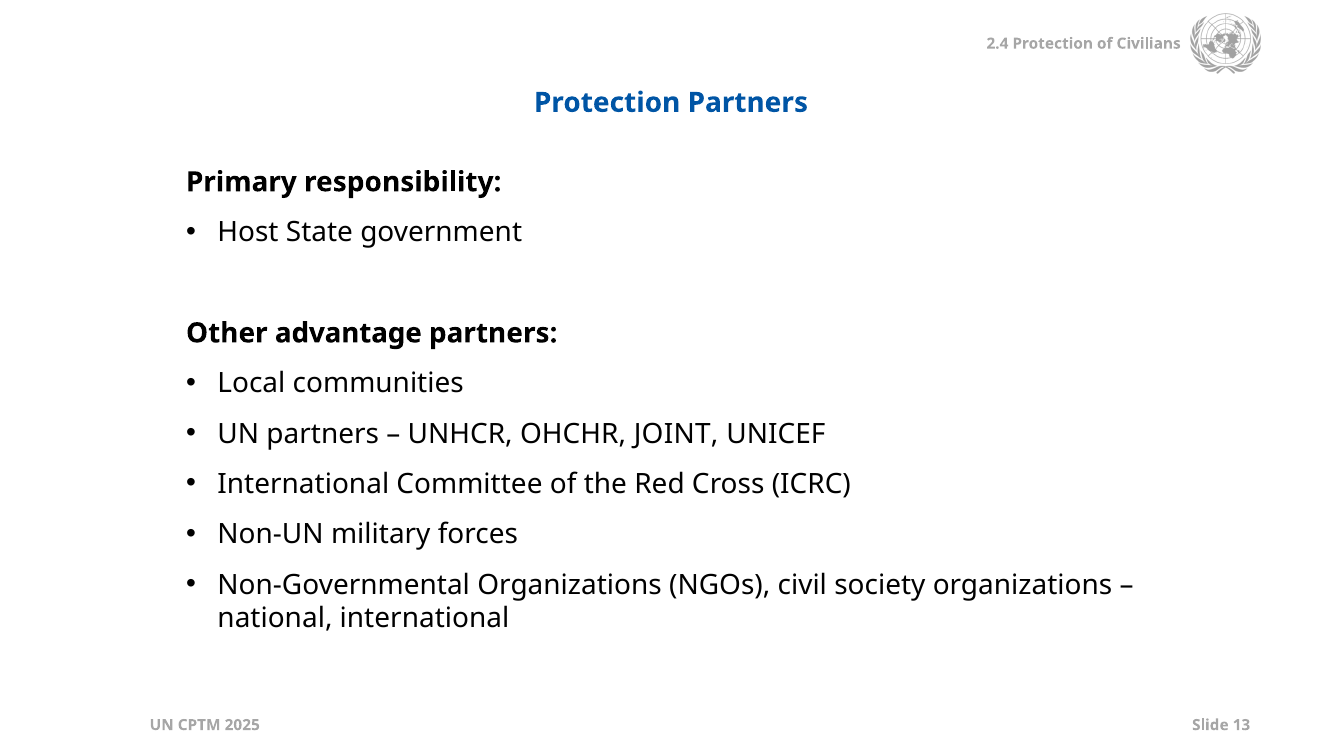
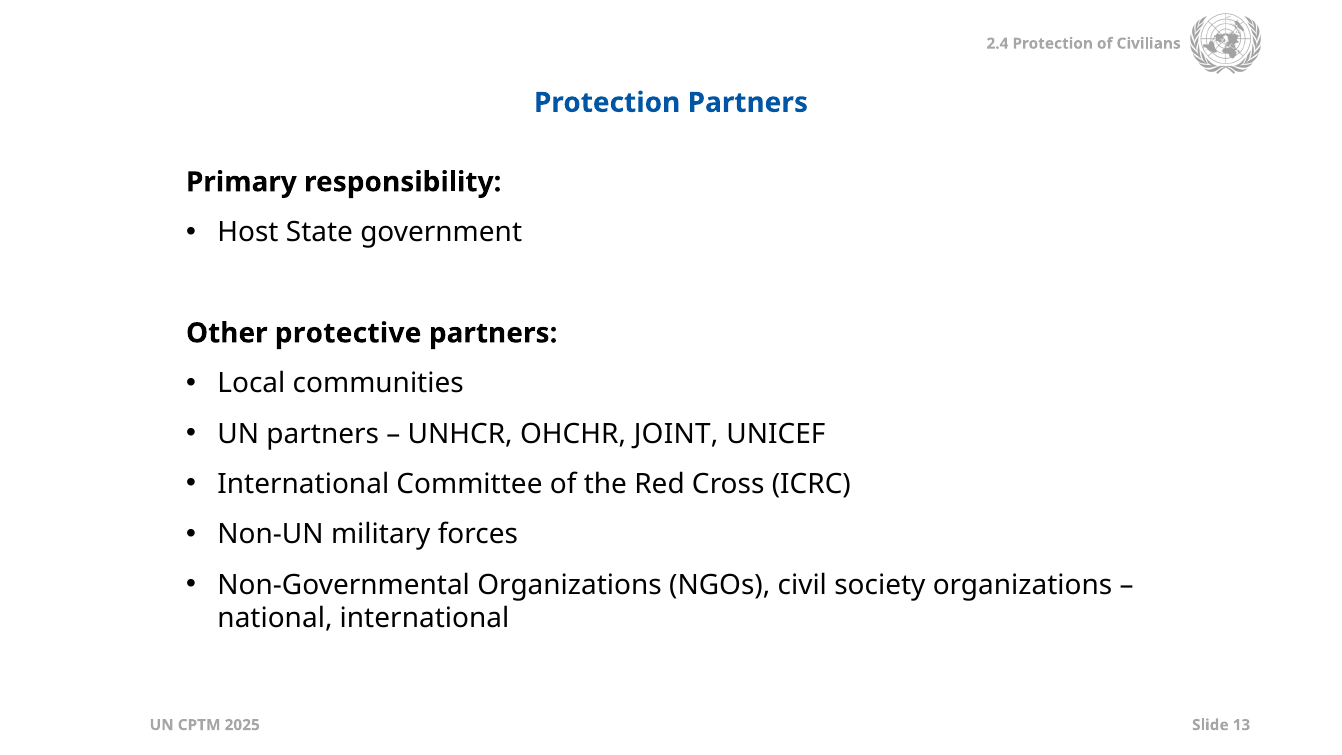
advantage: advantage -> protective
